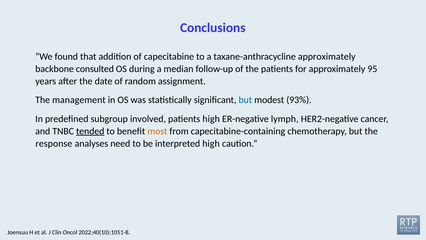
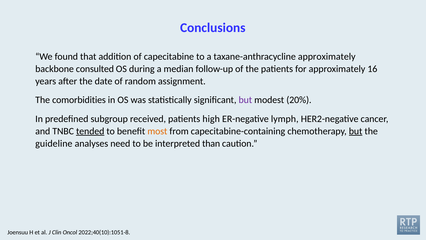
95: 95 -> 16
management: management -> comorbidities
but at (245, 100) colour: blue -> purple
93%: 93% -> 20%
involved: involved -> received
but at (356, 131) underline: none -> present
response: response -> guideline
interpreted high: high -> than
